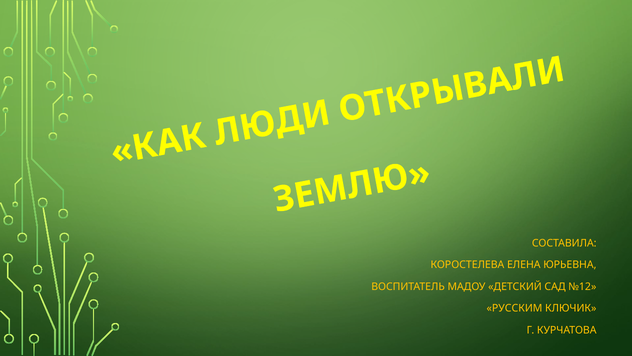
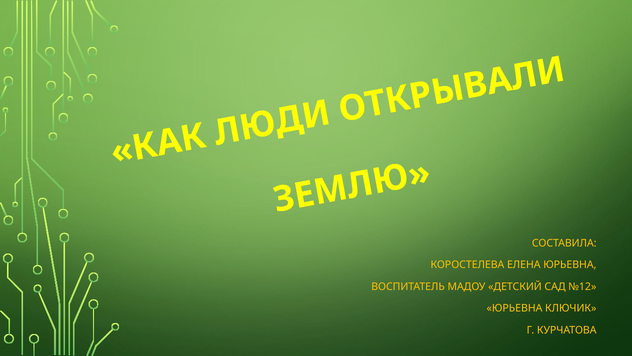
РУССКИМ at (514, 308): РУССКИМ -> ЮРЬЕВНА
